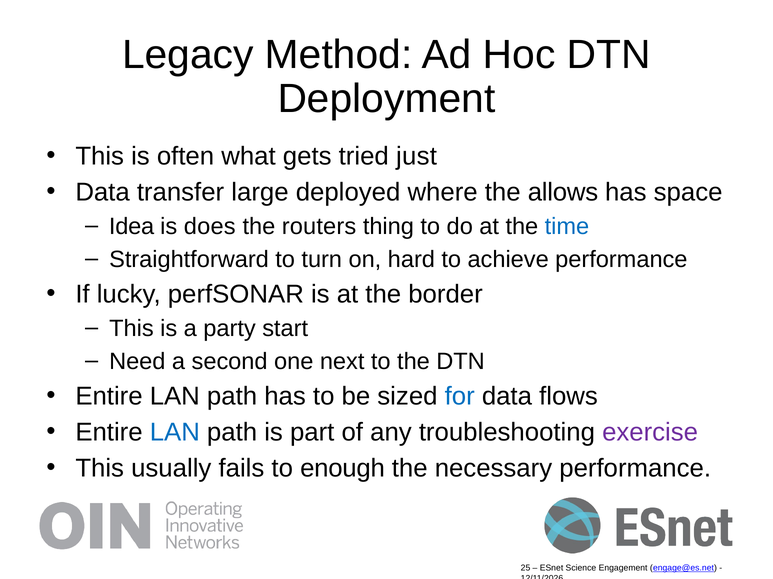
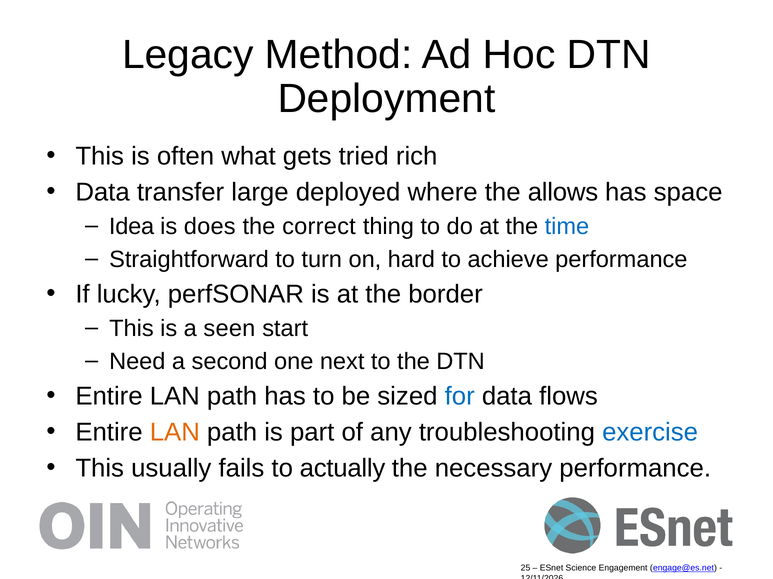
just: just -> rich
routers: routers -> correct
party: party -> seen
LAN at (175, 433) colour: blue -> orange
exercise colour: purple -> blue
enough: enough -> actually
